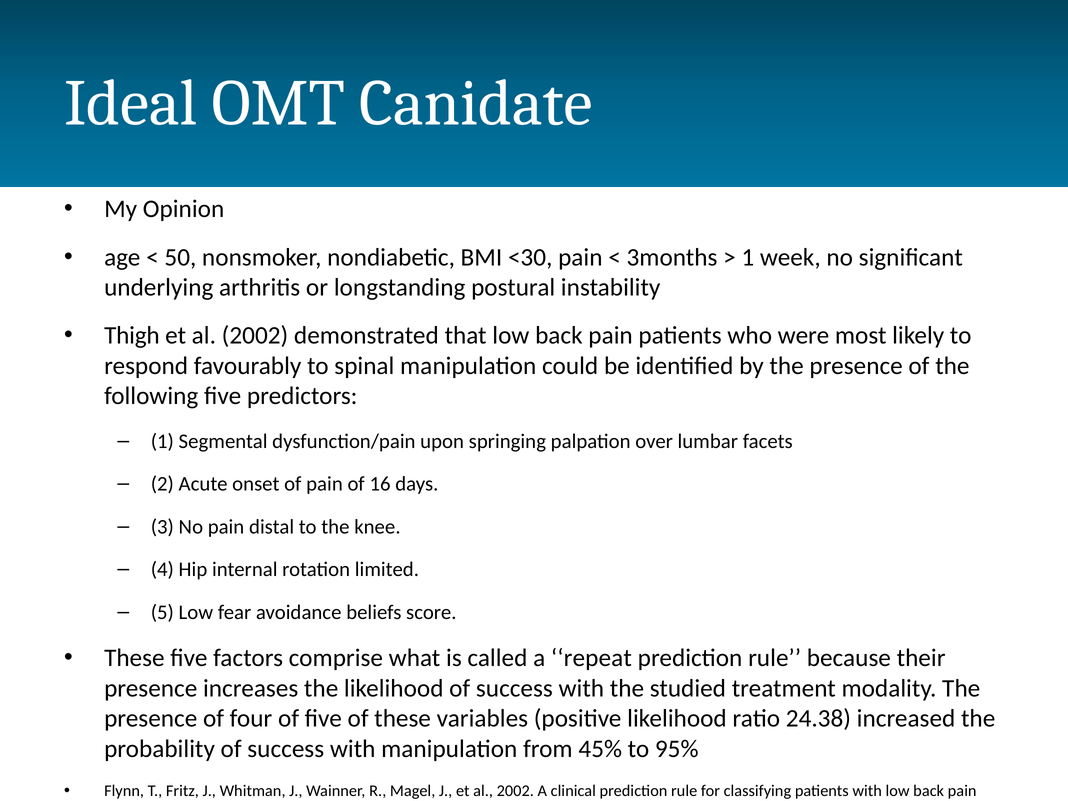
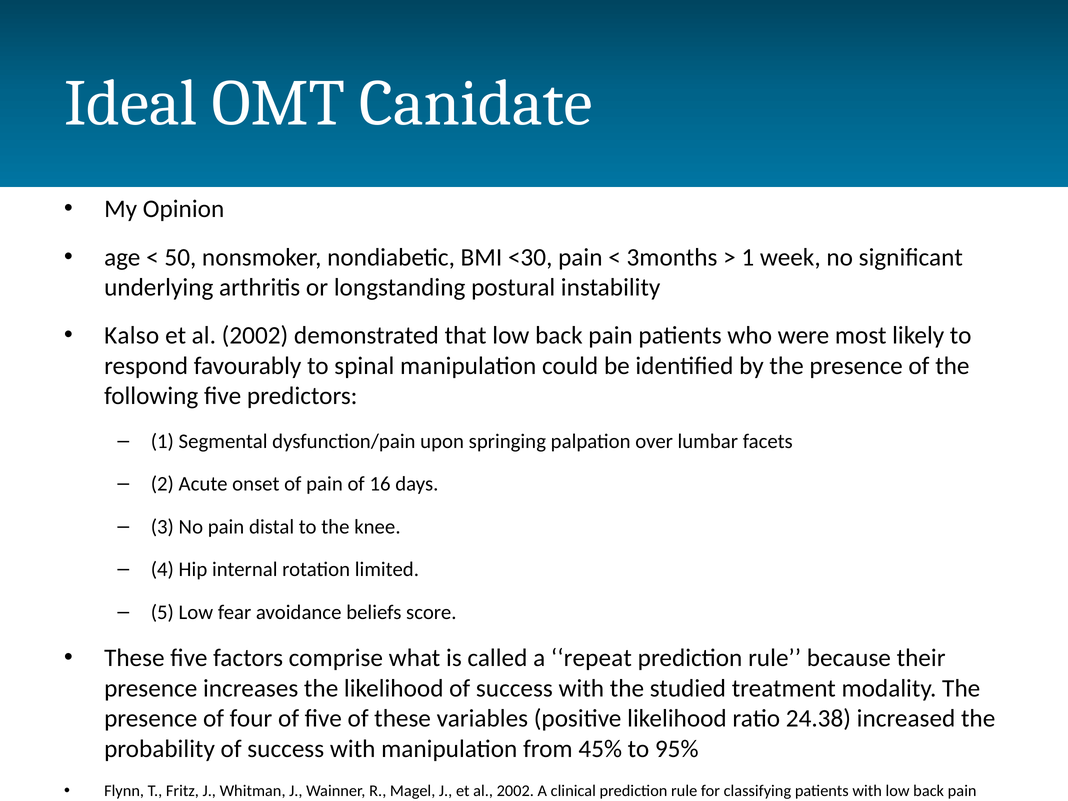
Thigh: Thigh -> Kalso
